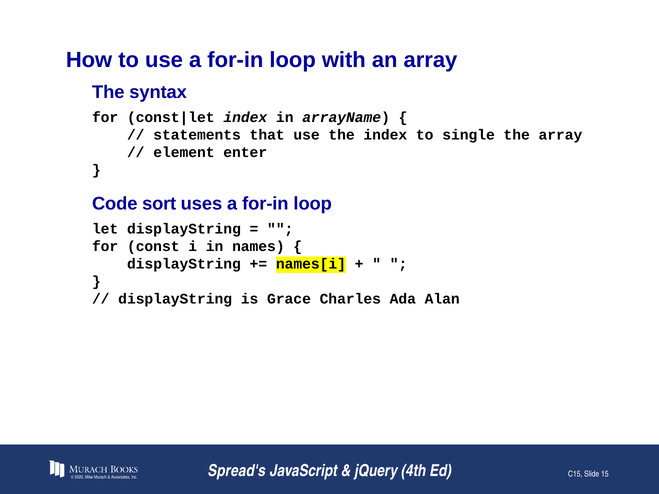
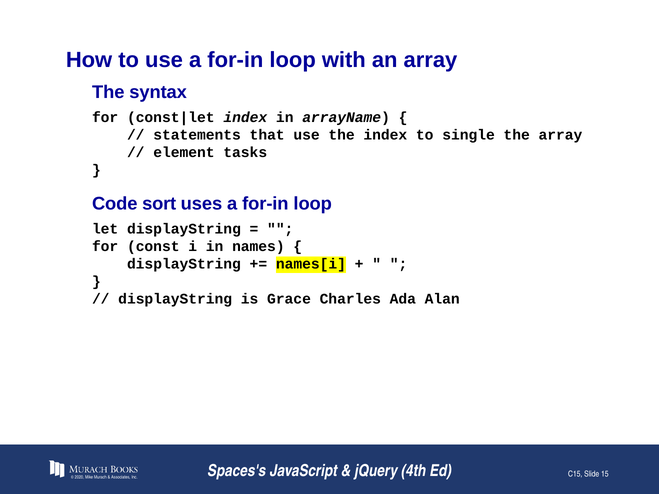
enter: enter -> tasks
Spread's: Spread's -> Spaces's
